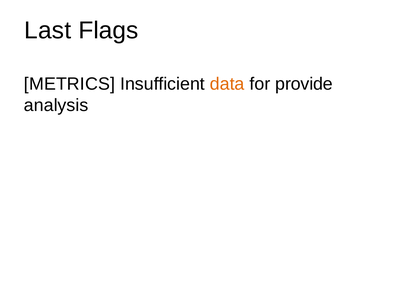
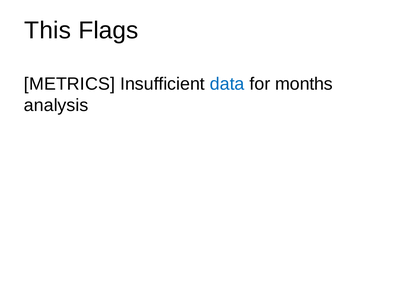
Last: Last -> This
data colour: orange -> blue
provide: provide -> months
